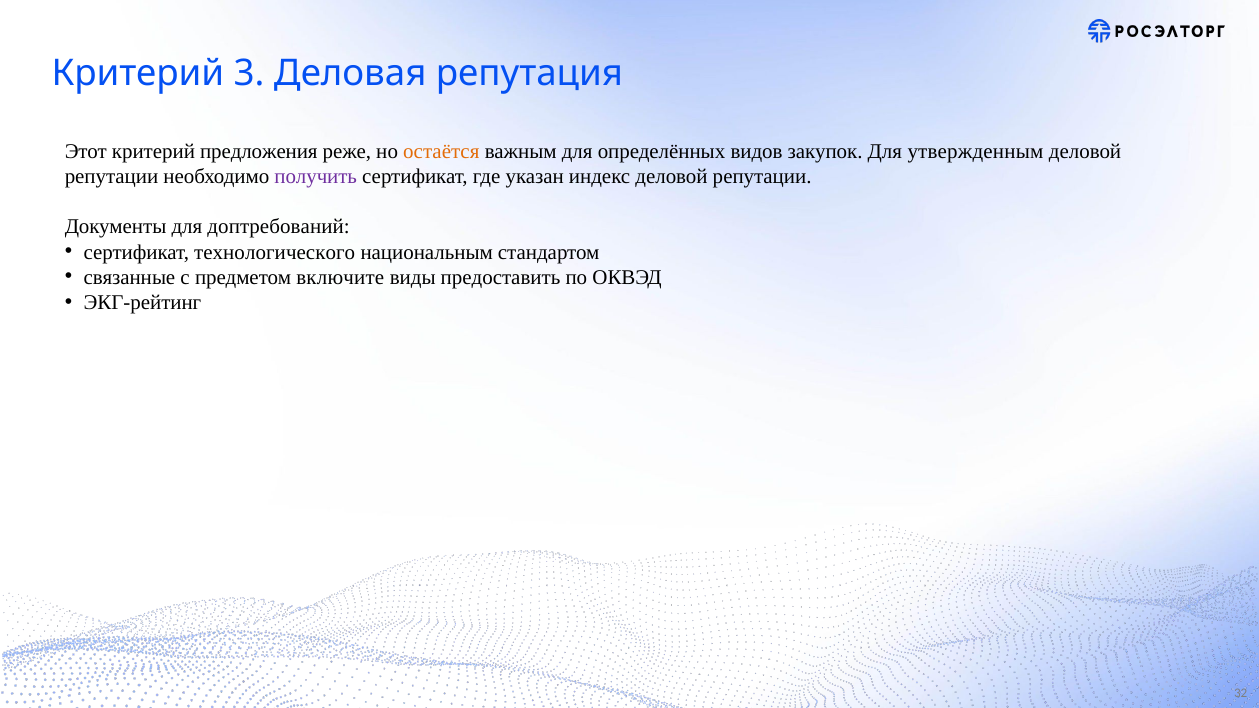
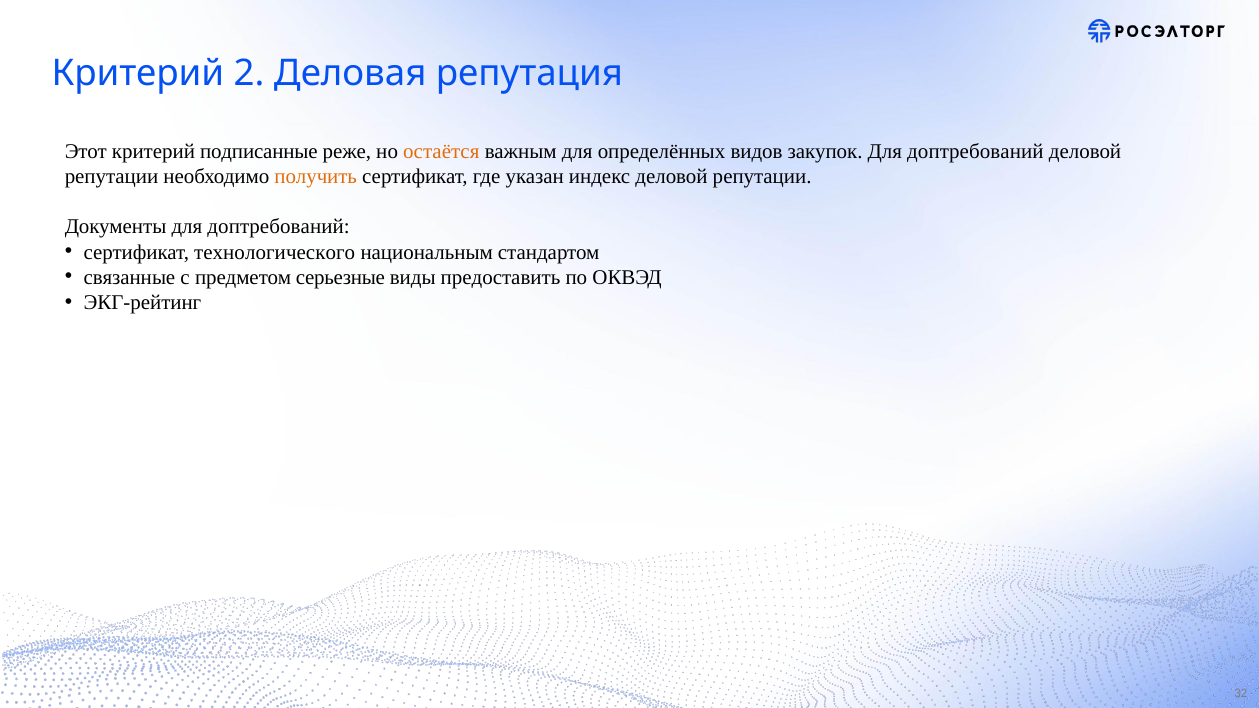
3: 3 -> 2
предложения: предложения -> подписанные
закупок Для утвержденным: утвержденным -> доптребований
получить colour: purple -> orange
включите: включите -> серьезные
